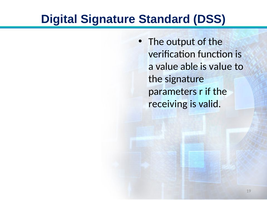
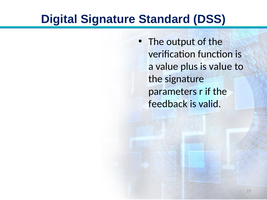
able: able -> plus
receiving: receiving -> feedback
